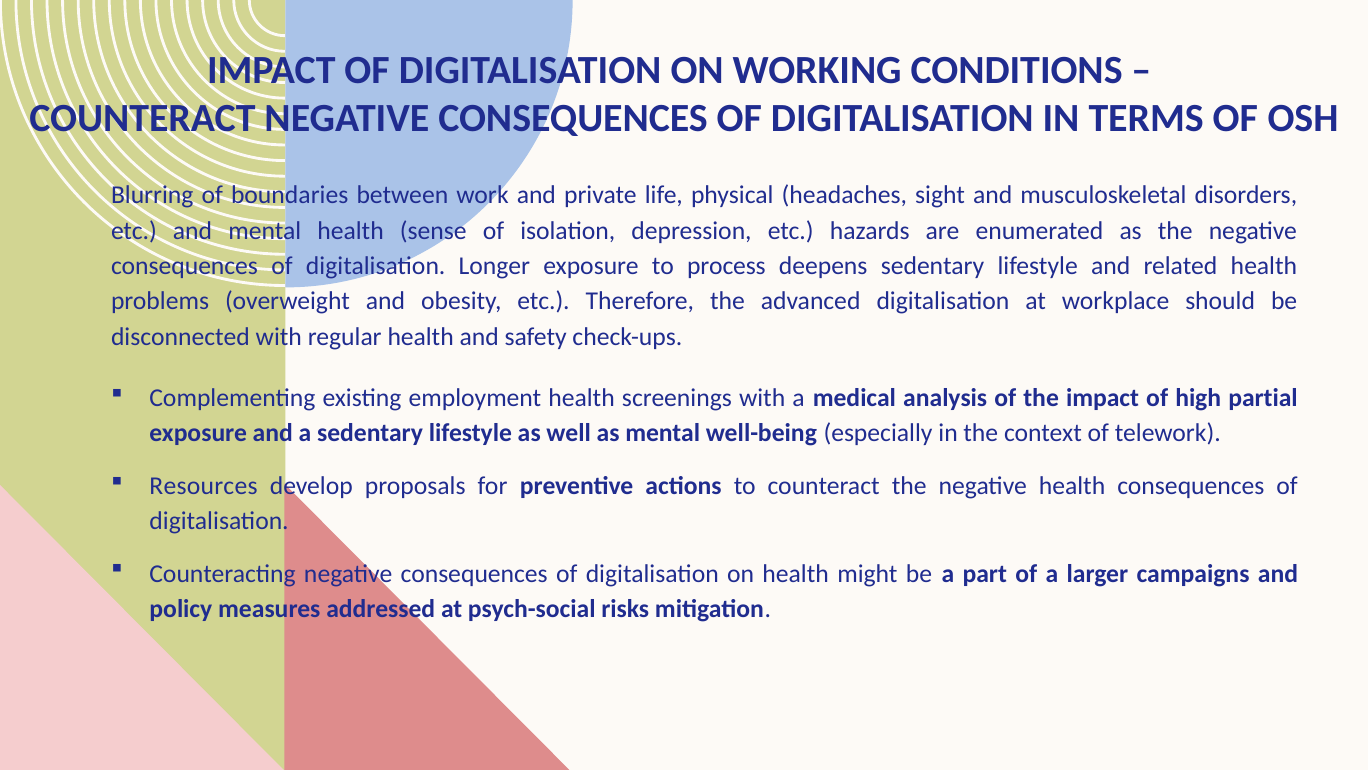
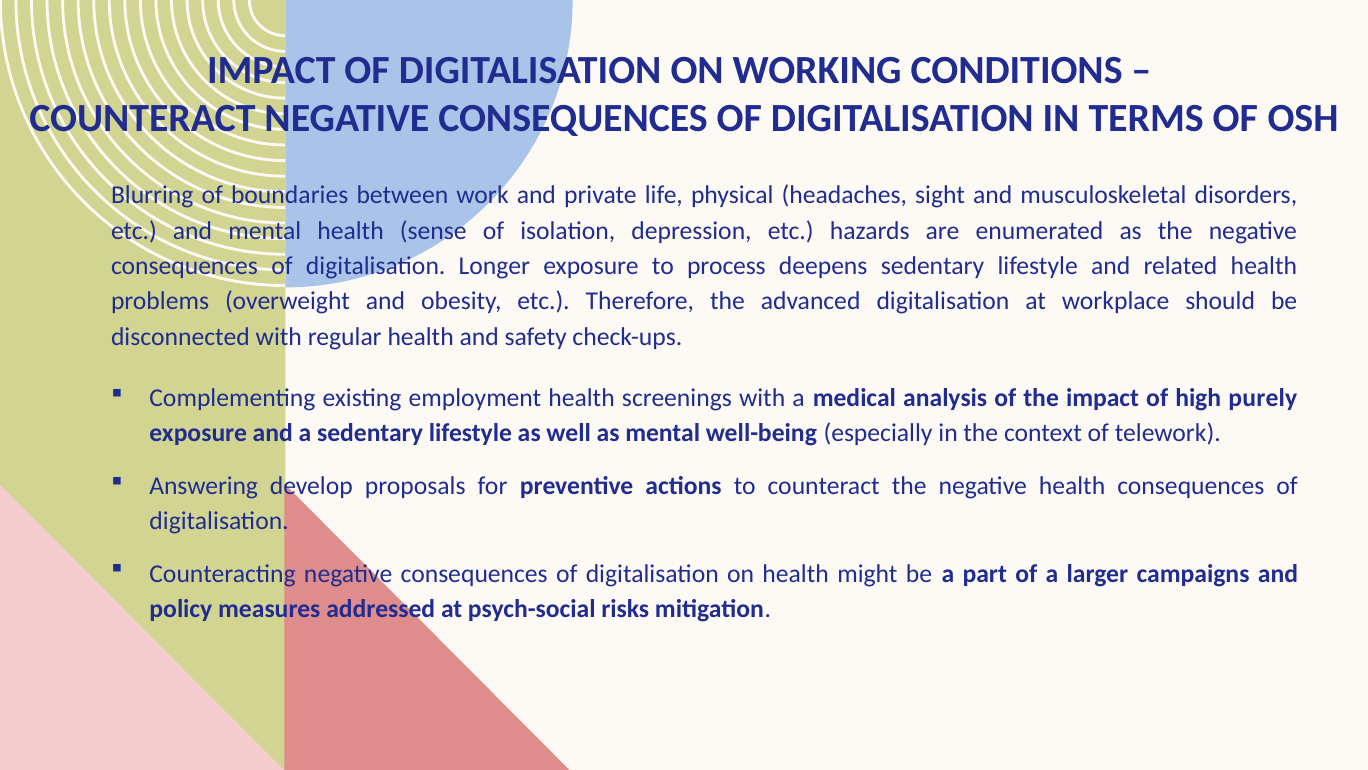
partial: partial -> purely
Resources: Resources -> Answering
